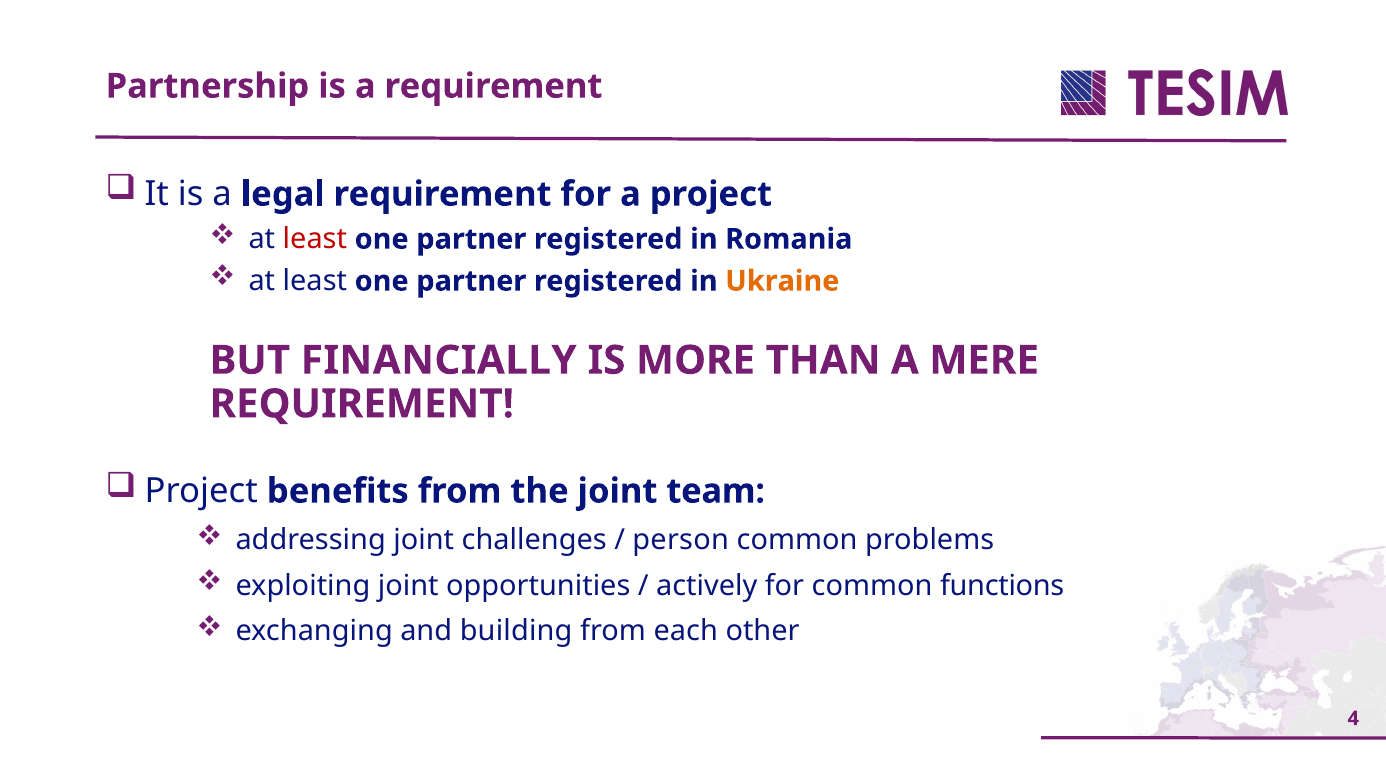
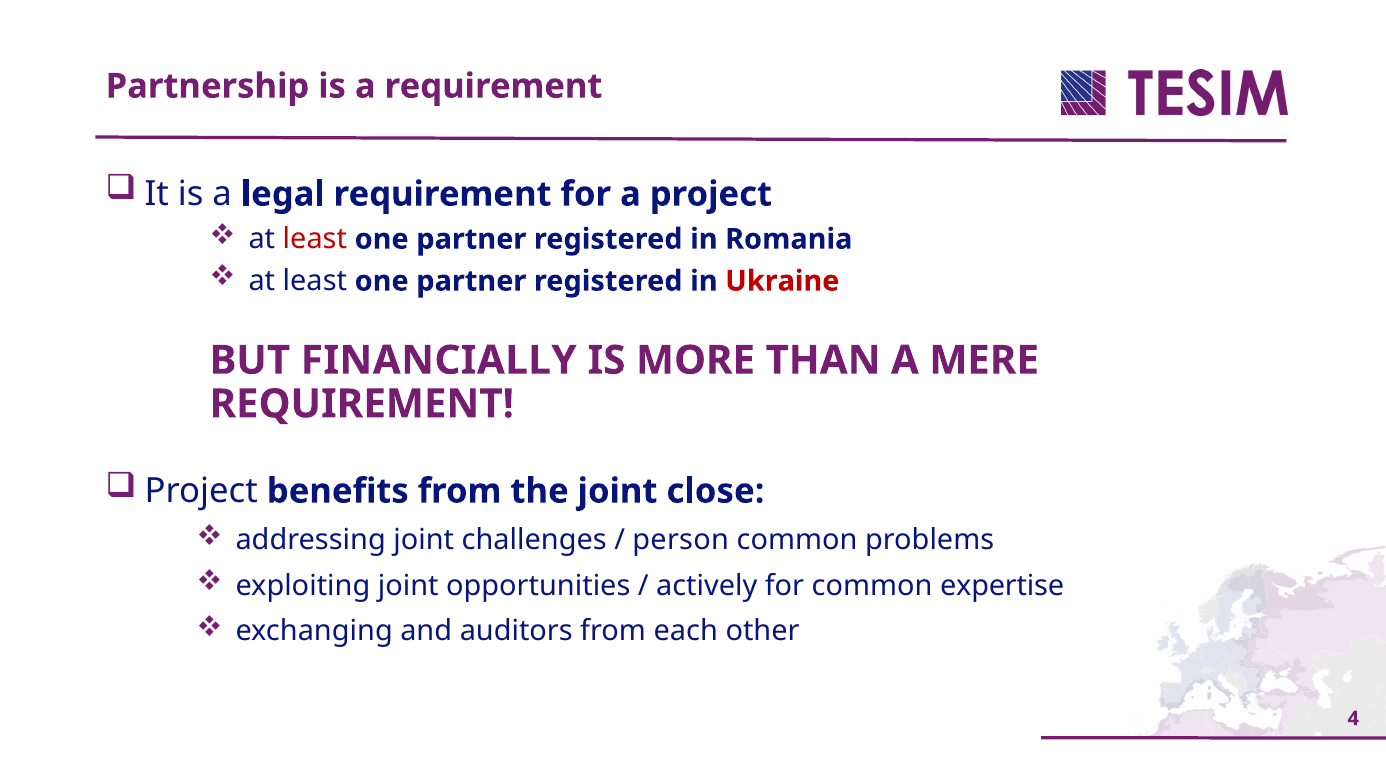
Ukraine colour: orange -> red
team: team -> close
functions: functions -> expertise
building: building -> auditors
